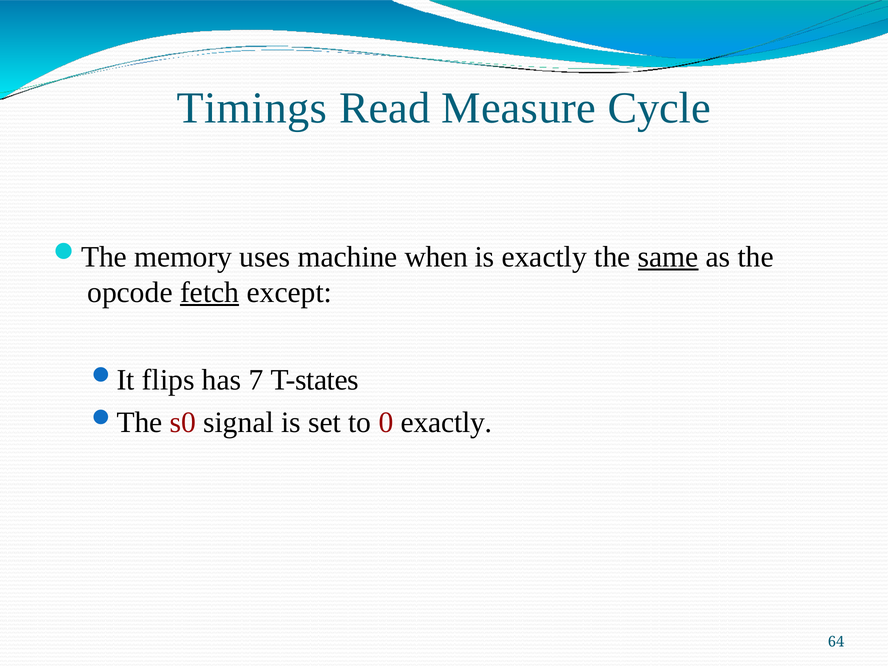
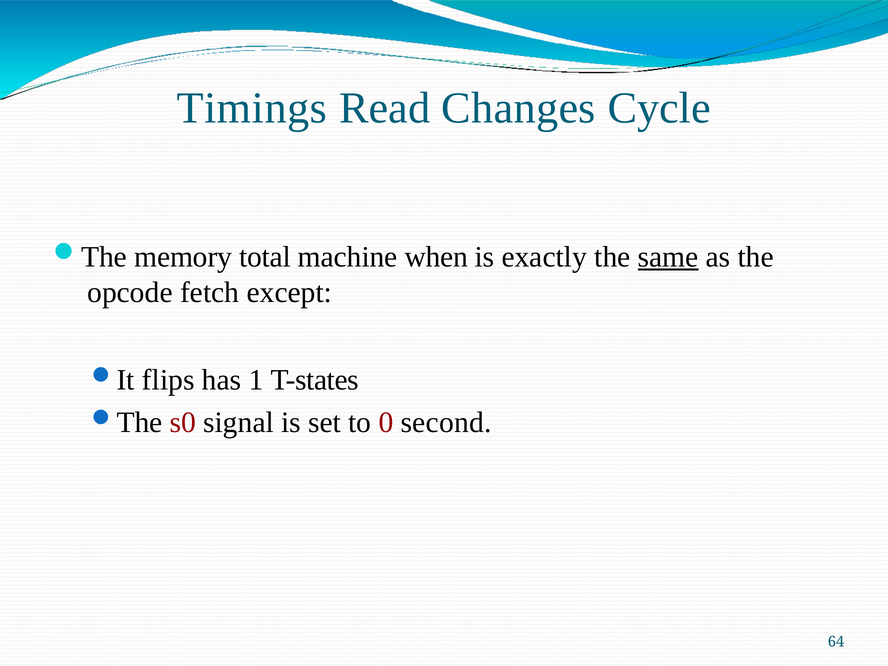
Measure: Measure -> Changes
uses: uses -> total
fetch underline: present -> none
7: 7 -> 1
0 exactly: exactly -> second
